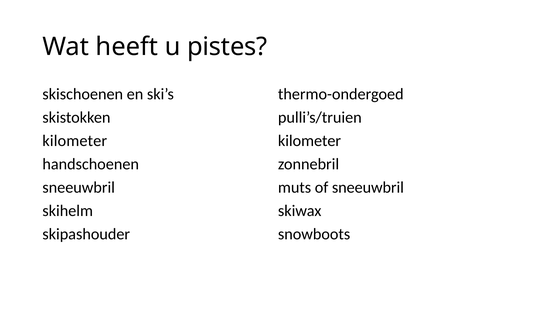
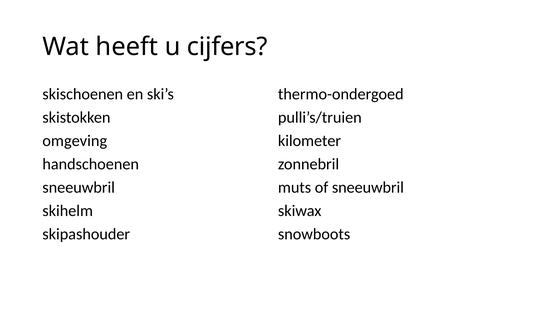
pistes: pistes -> cijfers
kilometer at (75, 141): kilometer -> omgeving
